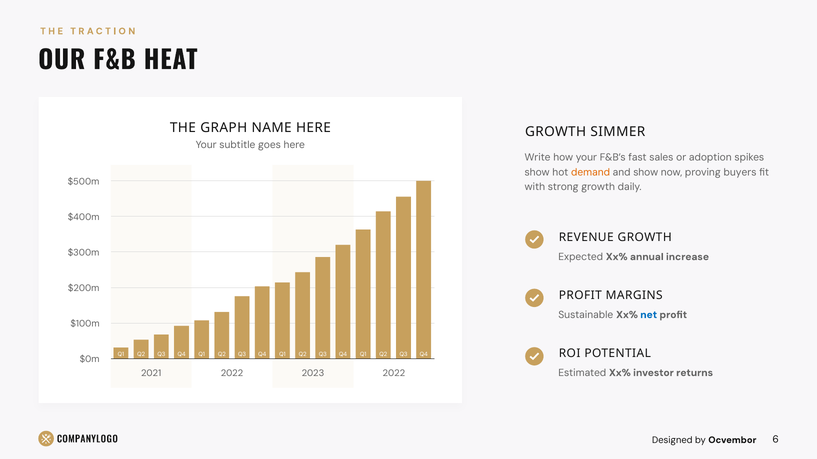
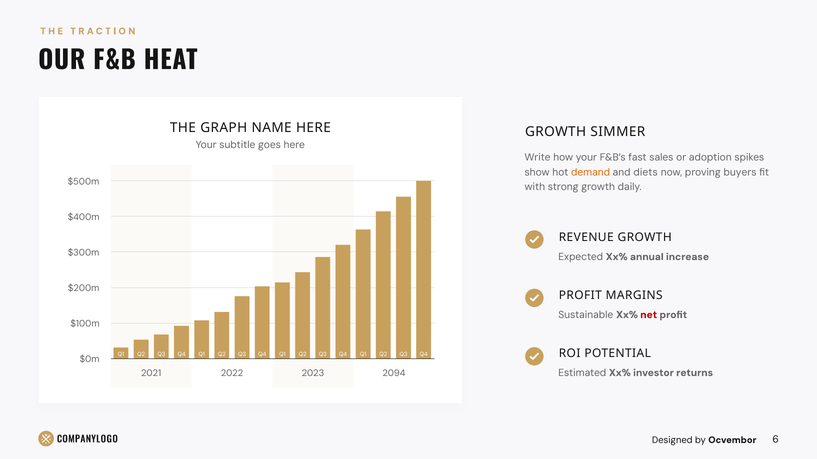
and show: show -> diets
net colour: blue -> red
2023 2022: 2022 -> 2094
